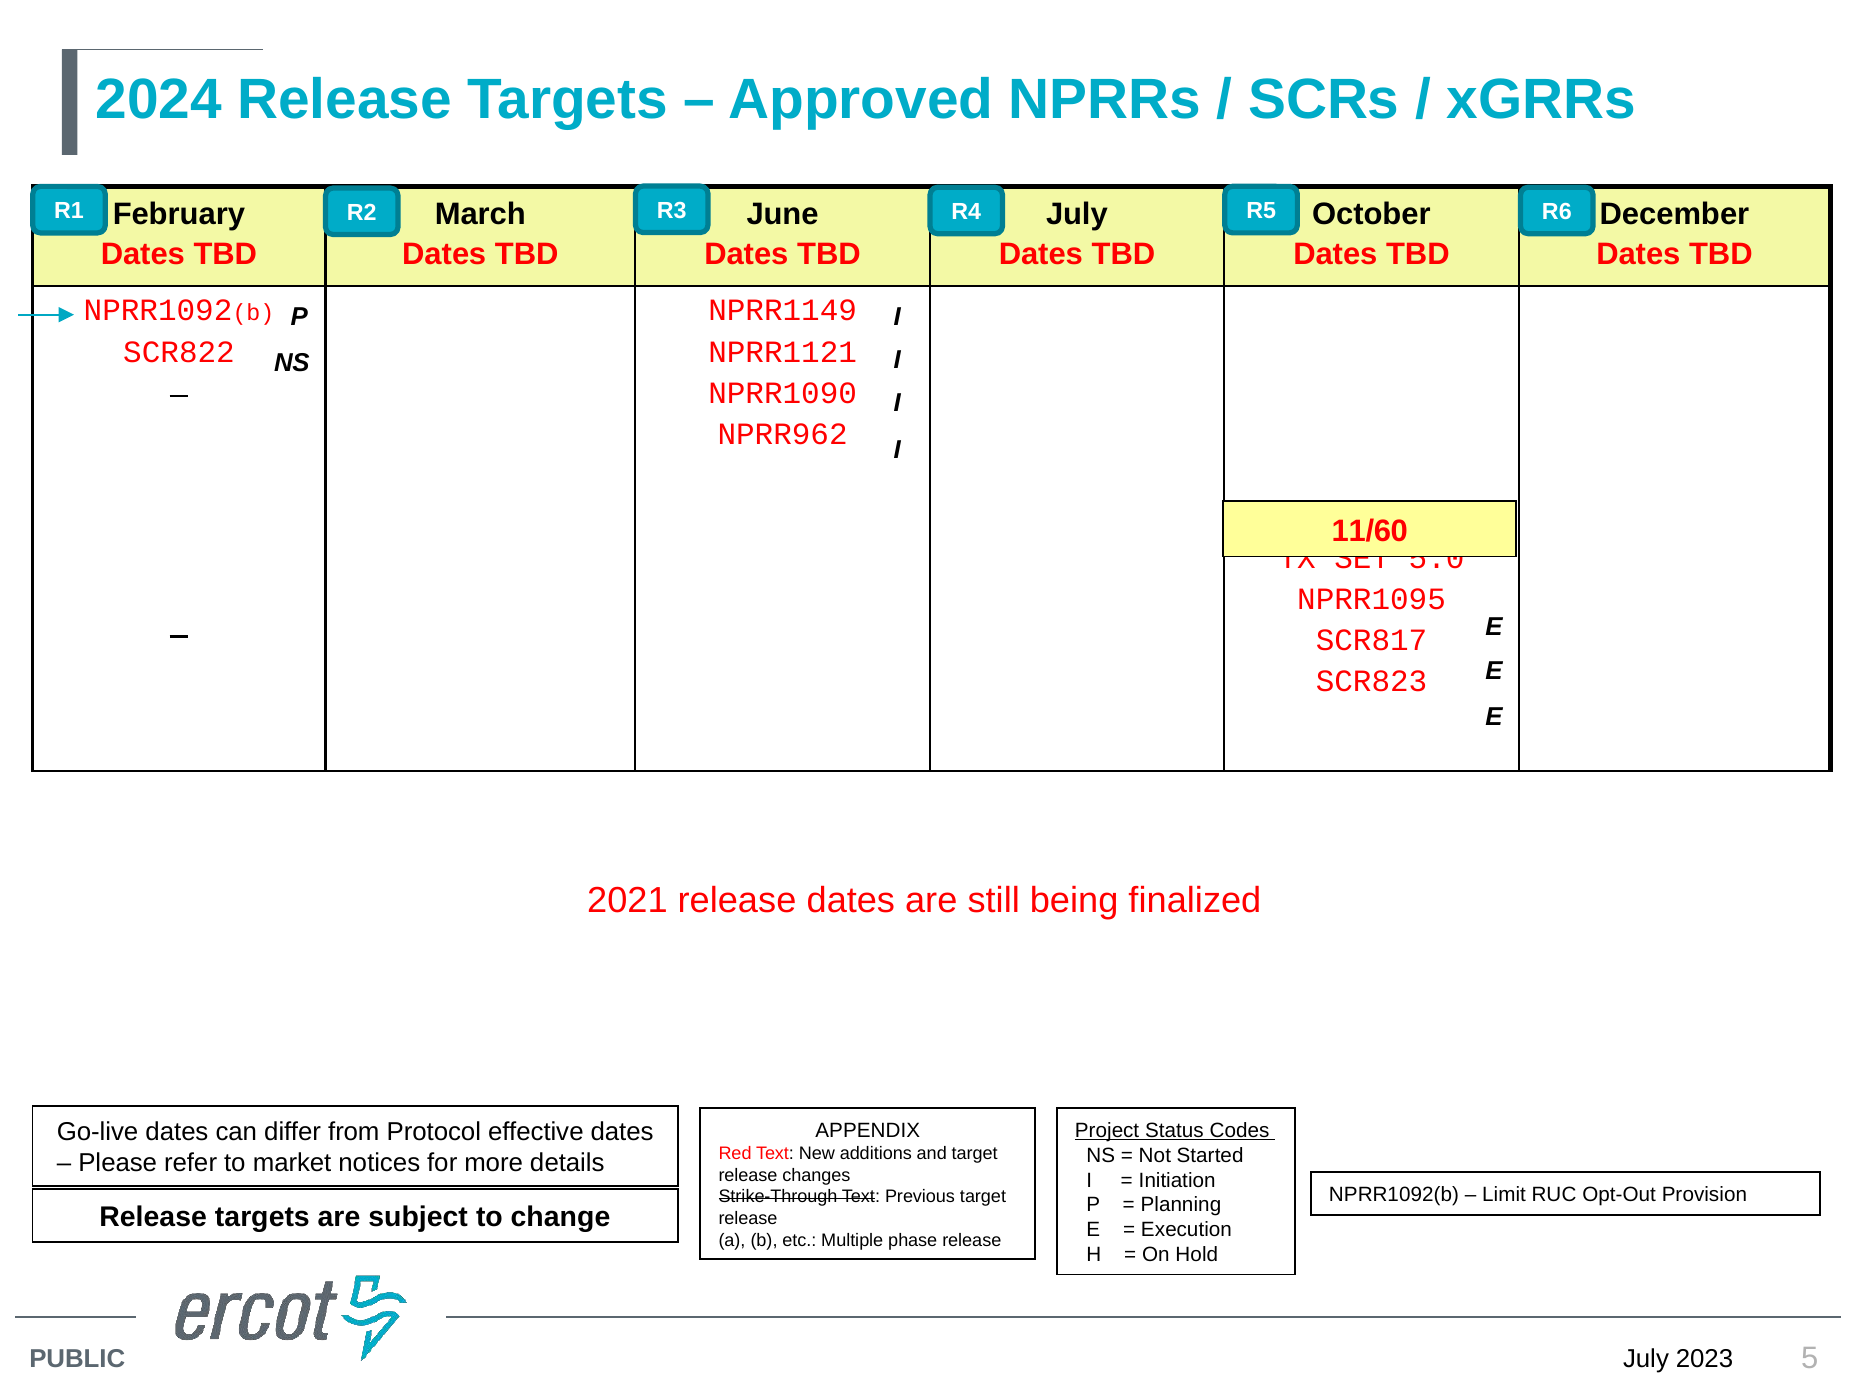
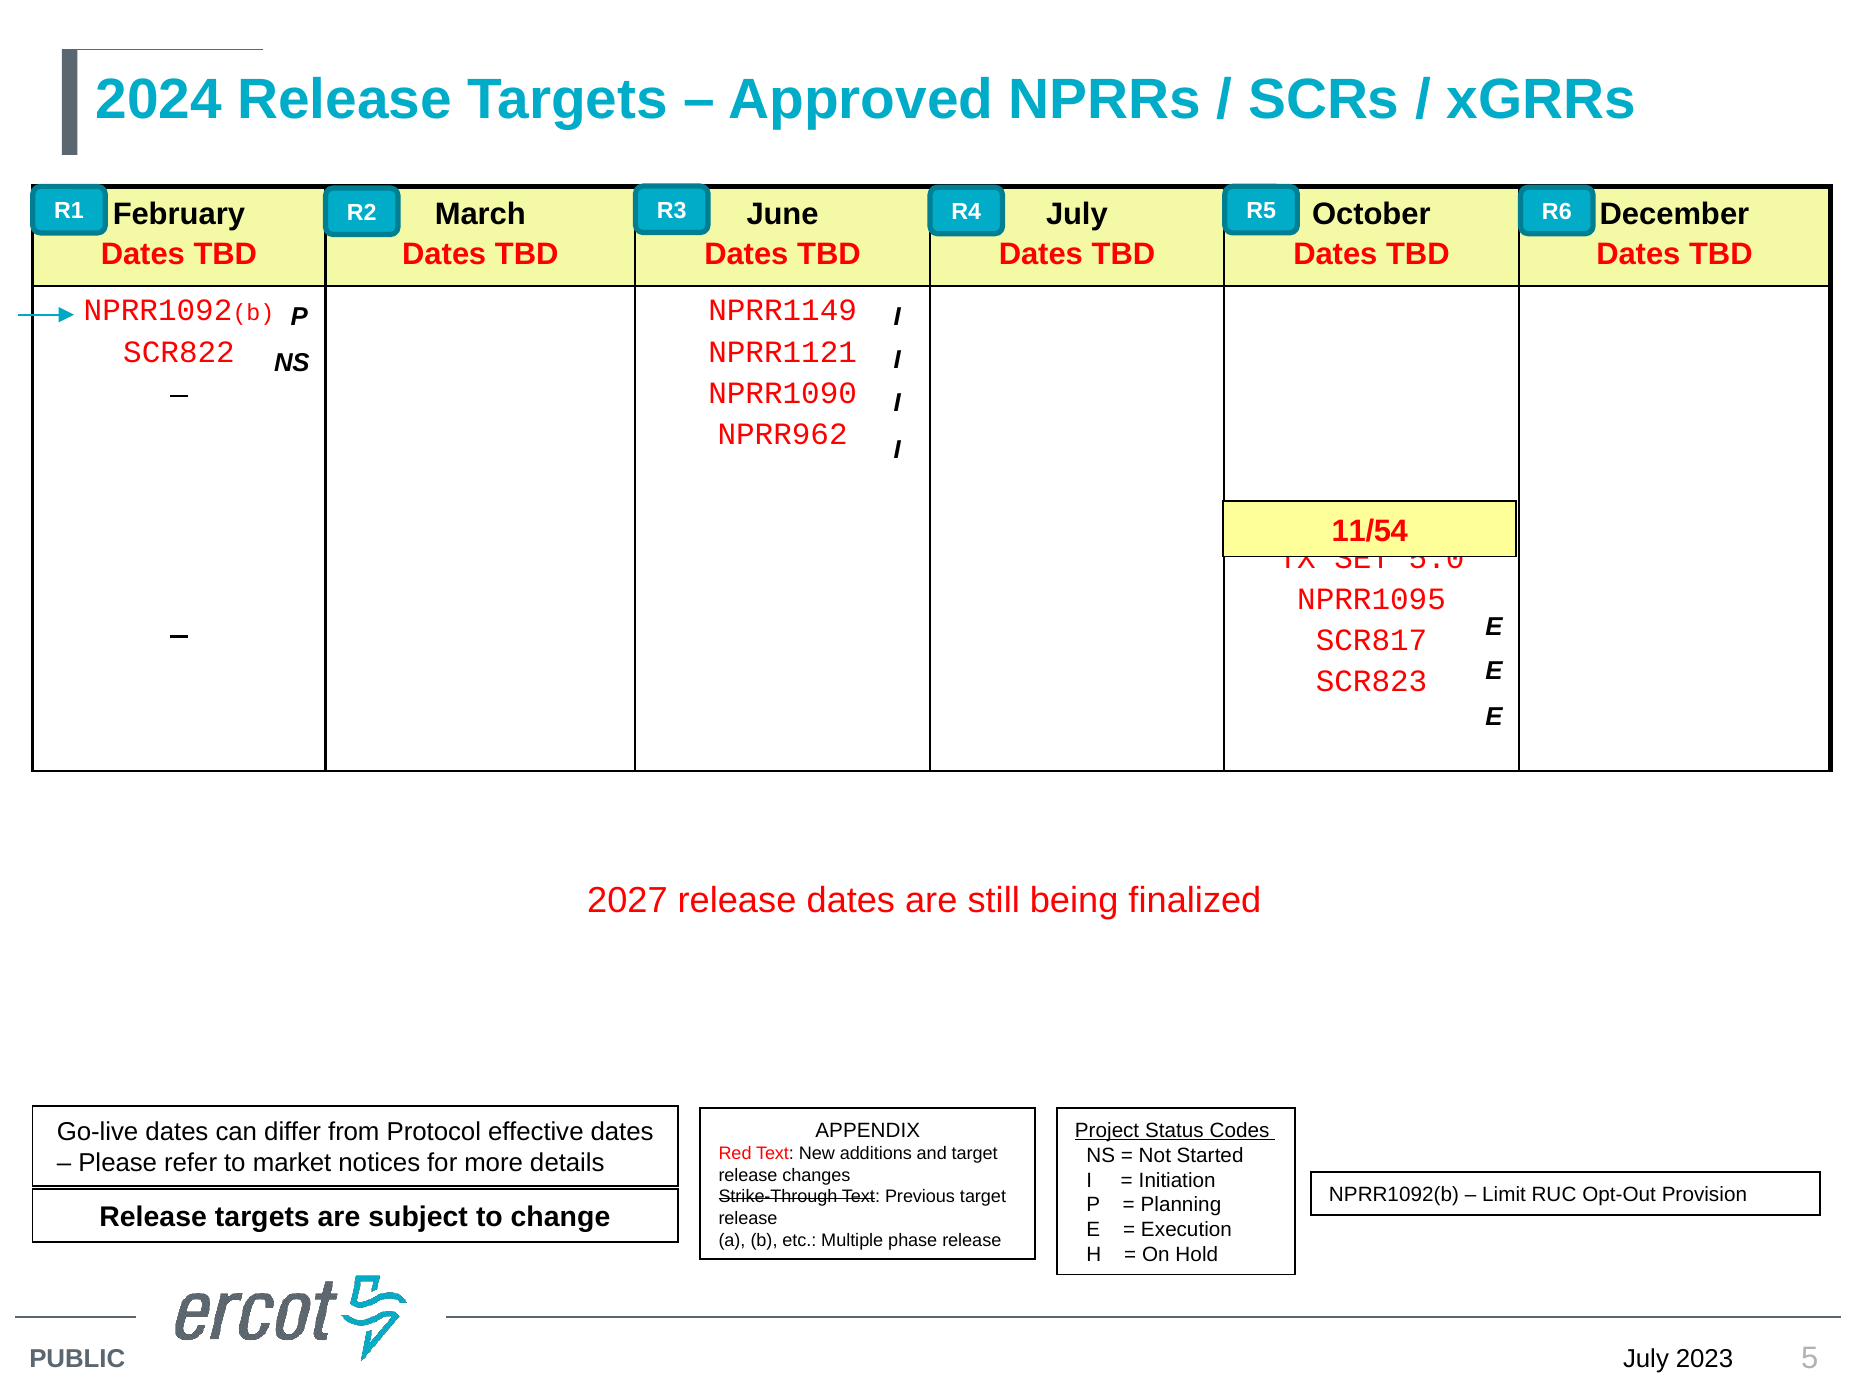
11/60: 11/60 -> 11/54
2021: 2021 -> 2027
